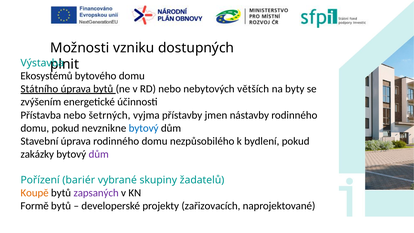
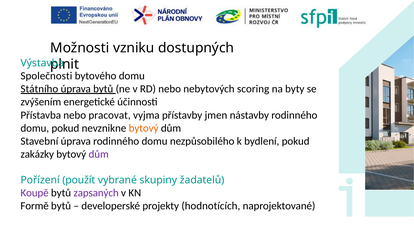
Ekosystémů: Ekosystémů -> Společnosti
větších: větších -> scoring
šetrných: šetrných -> pracovat
bytový at (144, 128) colour: blue -> orange
bariér: bariér -> použít
Koupě colour: orange -> purple
zařizovacích: zařizovacích -> hodnotících
